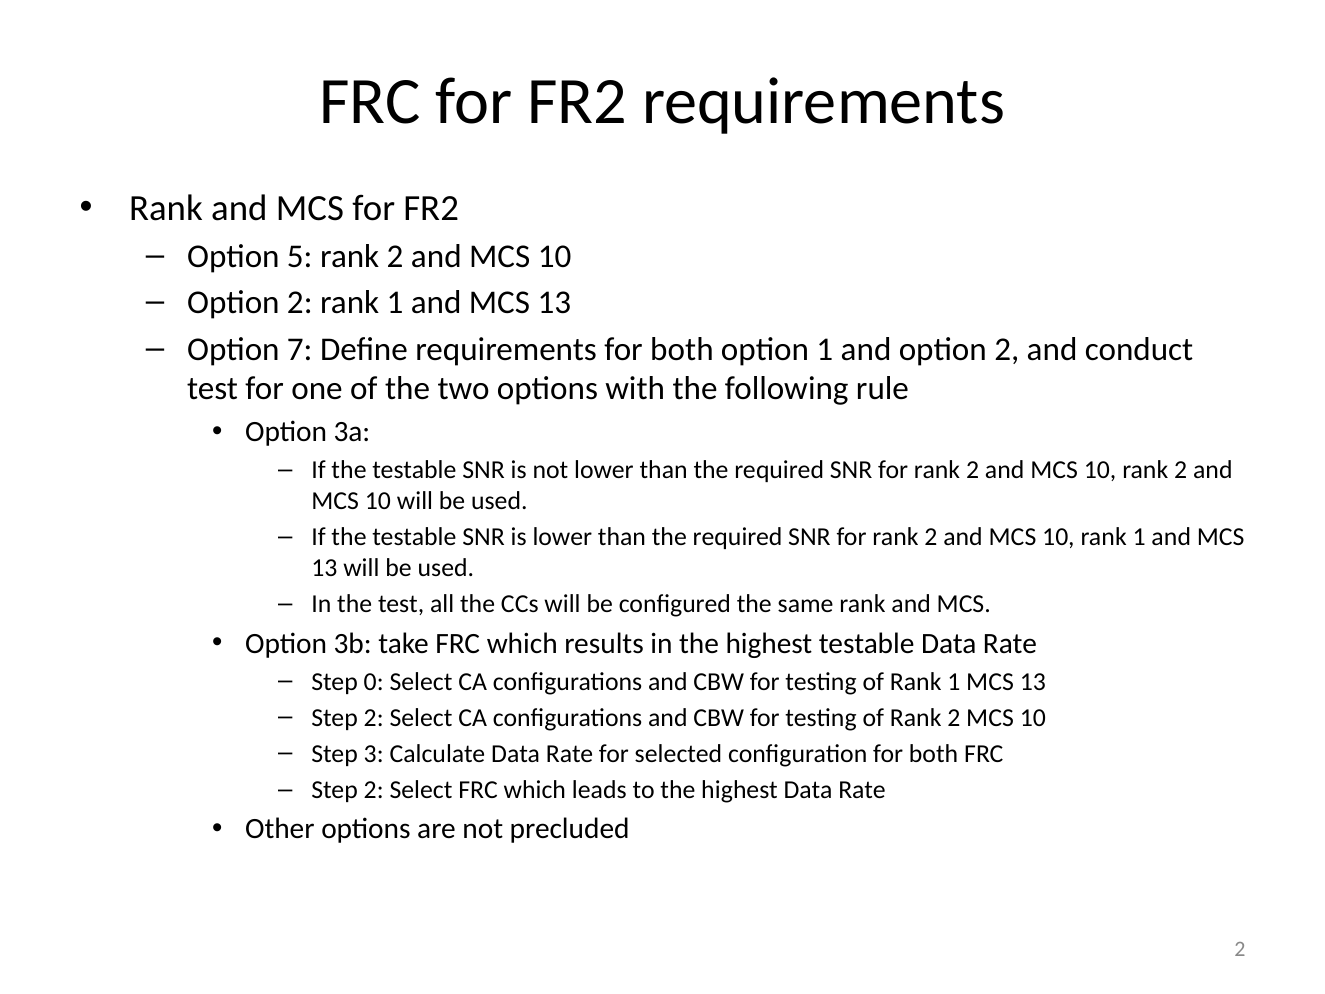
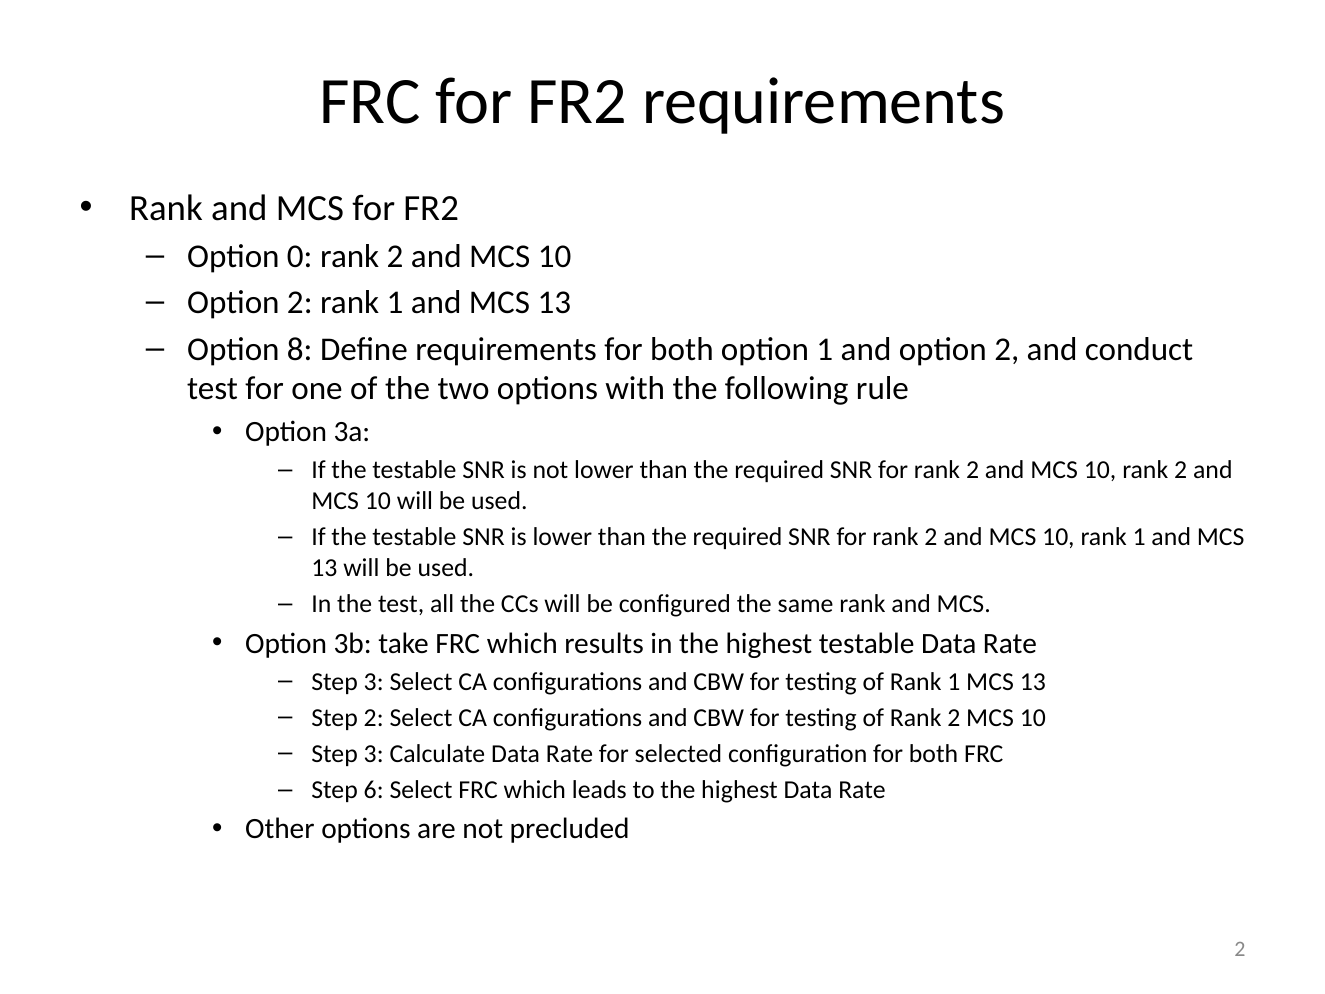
5: 5 -> 0
7: 7 -> 8
0 at (374, 681): 0 -> 3
2 at (374, 790): 2 -> 6
